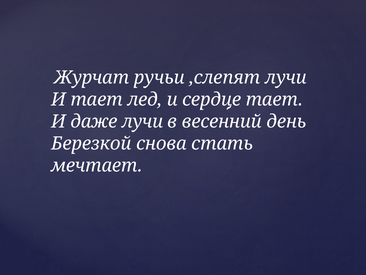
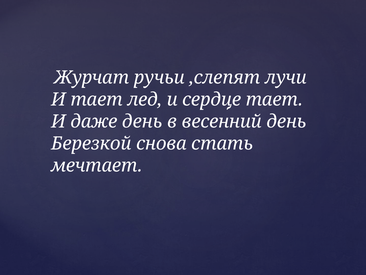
даже лучи: лучи -> день
